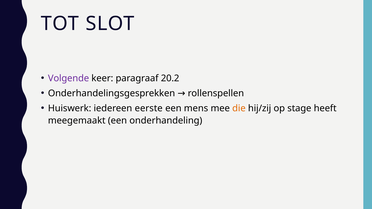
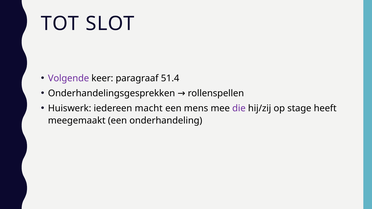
20.2: 20.2 -> 51.4
eerste: eerste -> macht
die colour: orange -> purple
